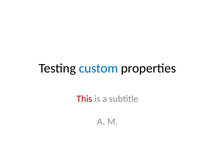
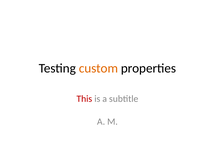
custom colour: blue -> orange
